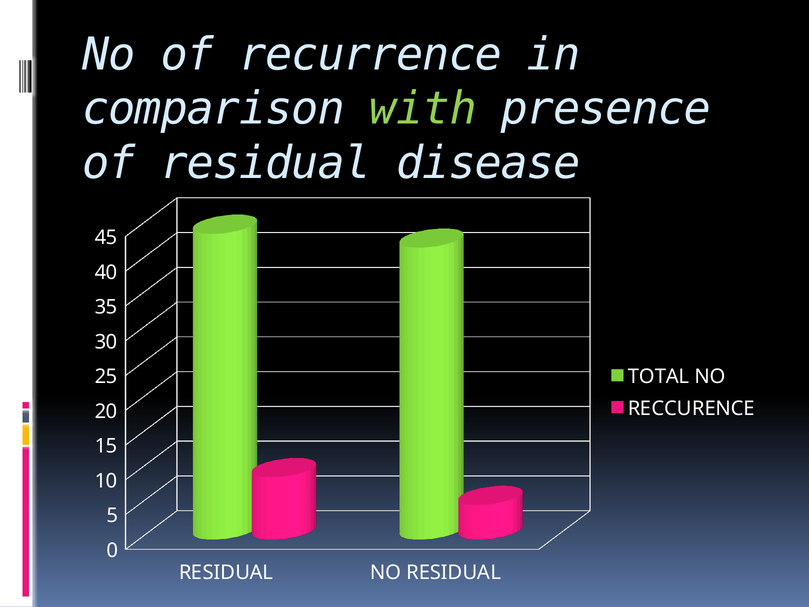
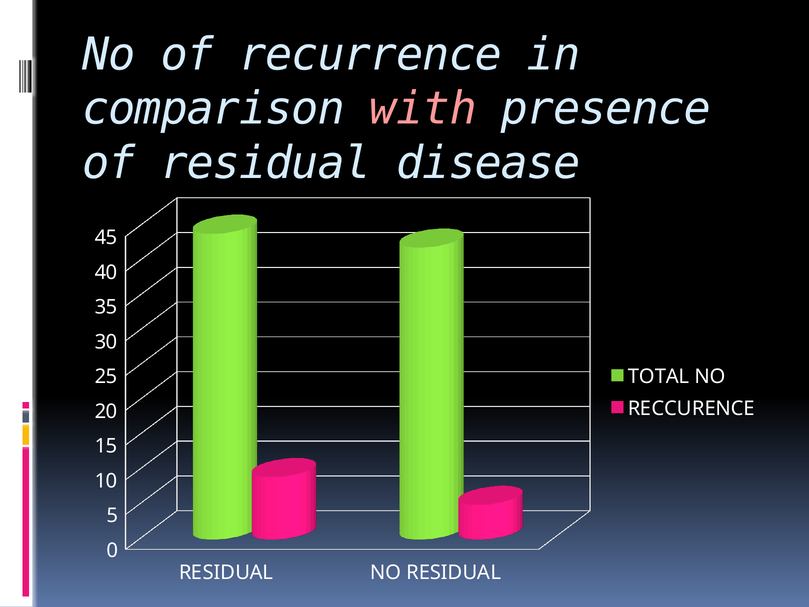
with colour: light green -> pink
